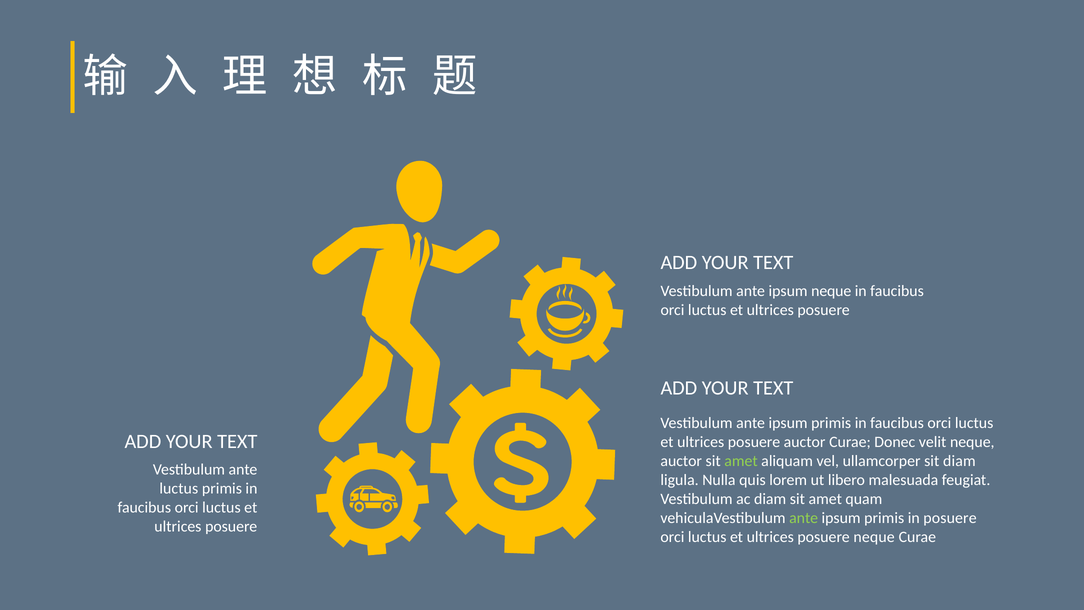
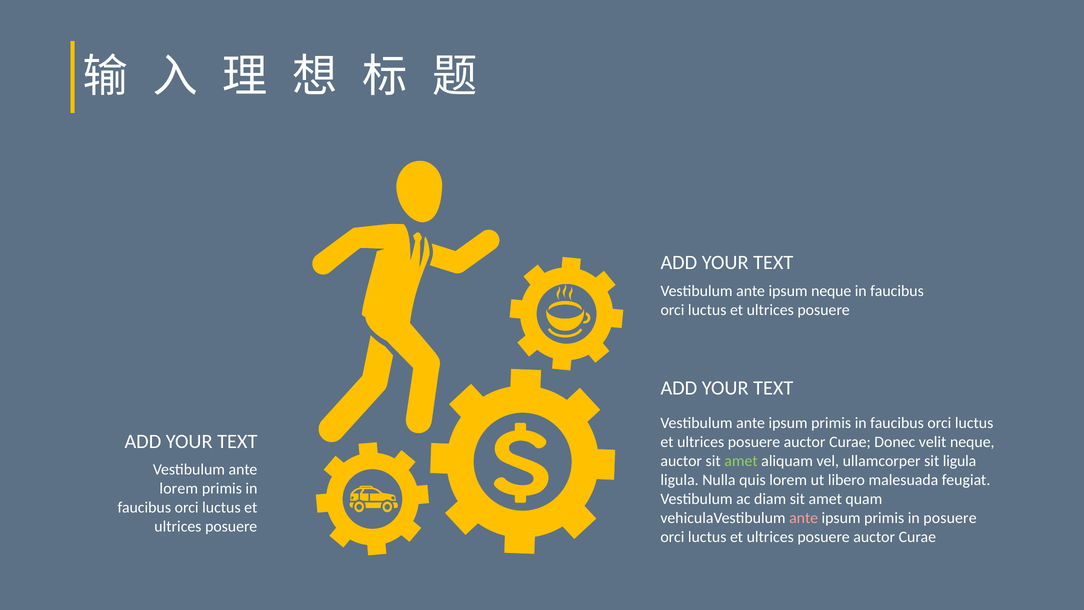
sit diam: diam -> ligula
luctus at (179, 488): luctus -> lorem
ante at (804, 518) colour: light green -> pink
neque at (874, 537): neque -> auctor
